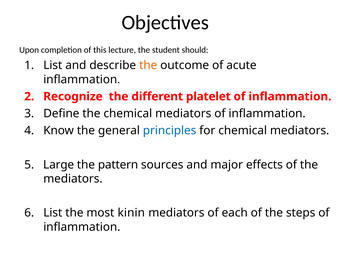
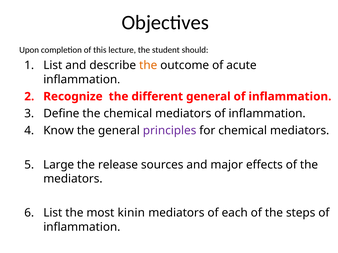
different platelet: platelet -> general
principles colour: blue -> purple
pattern: pattern -> release
